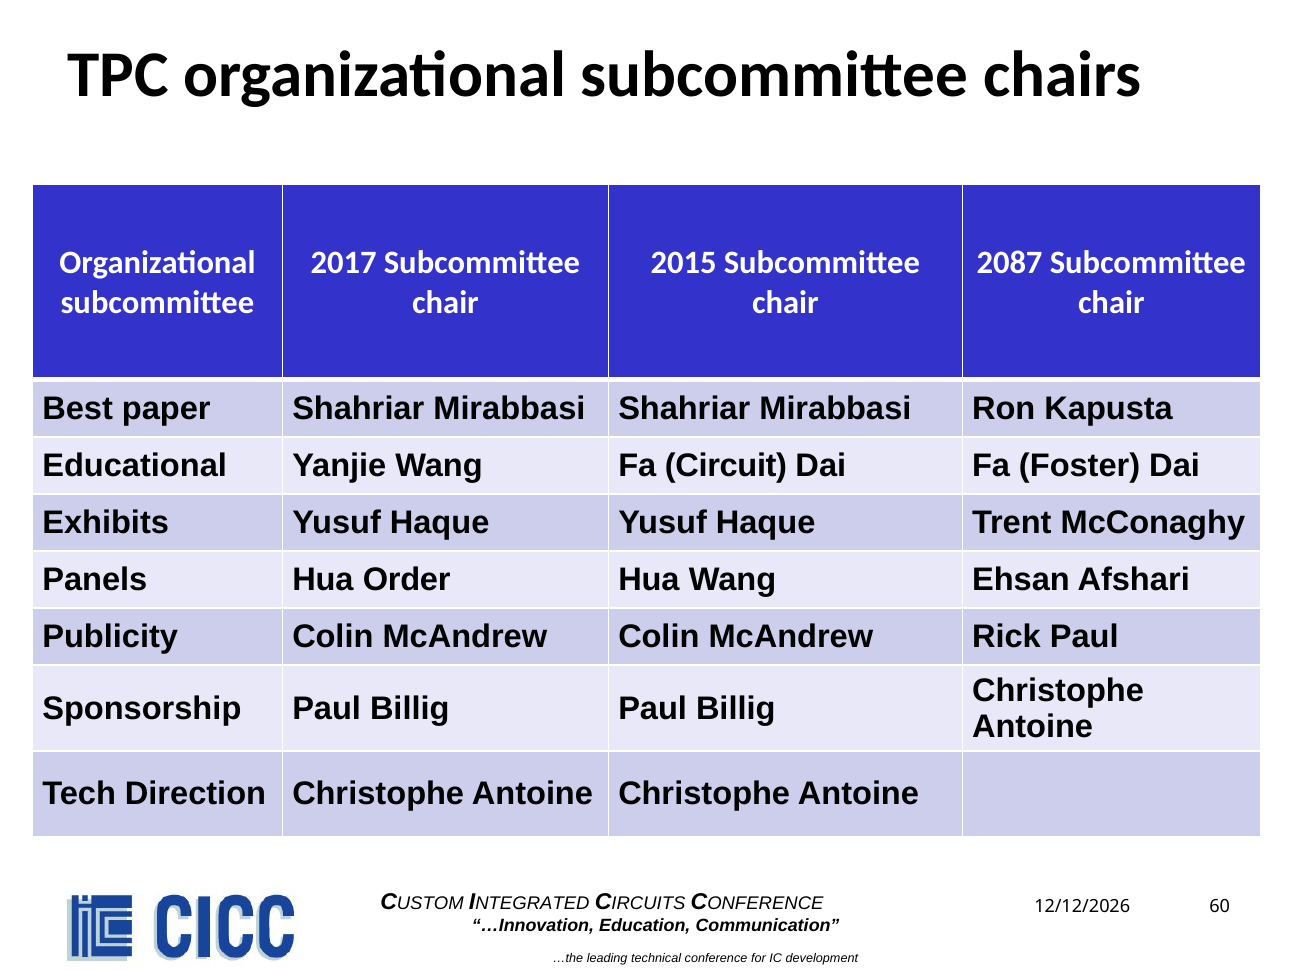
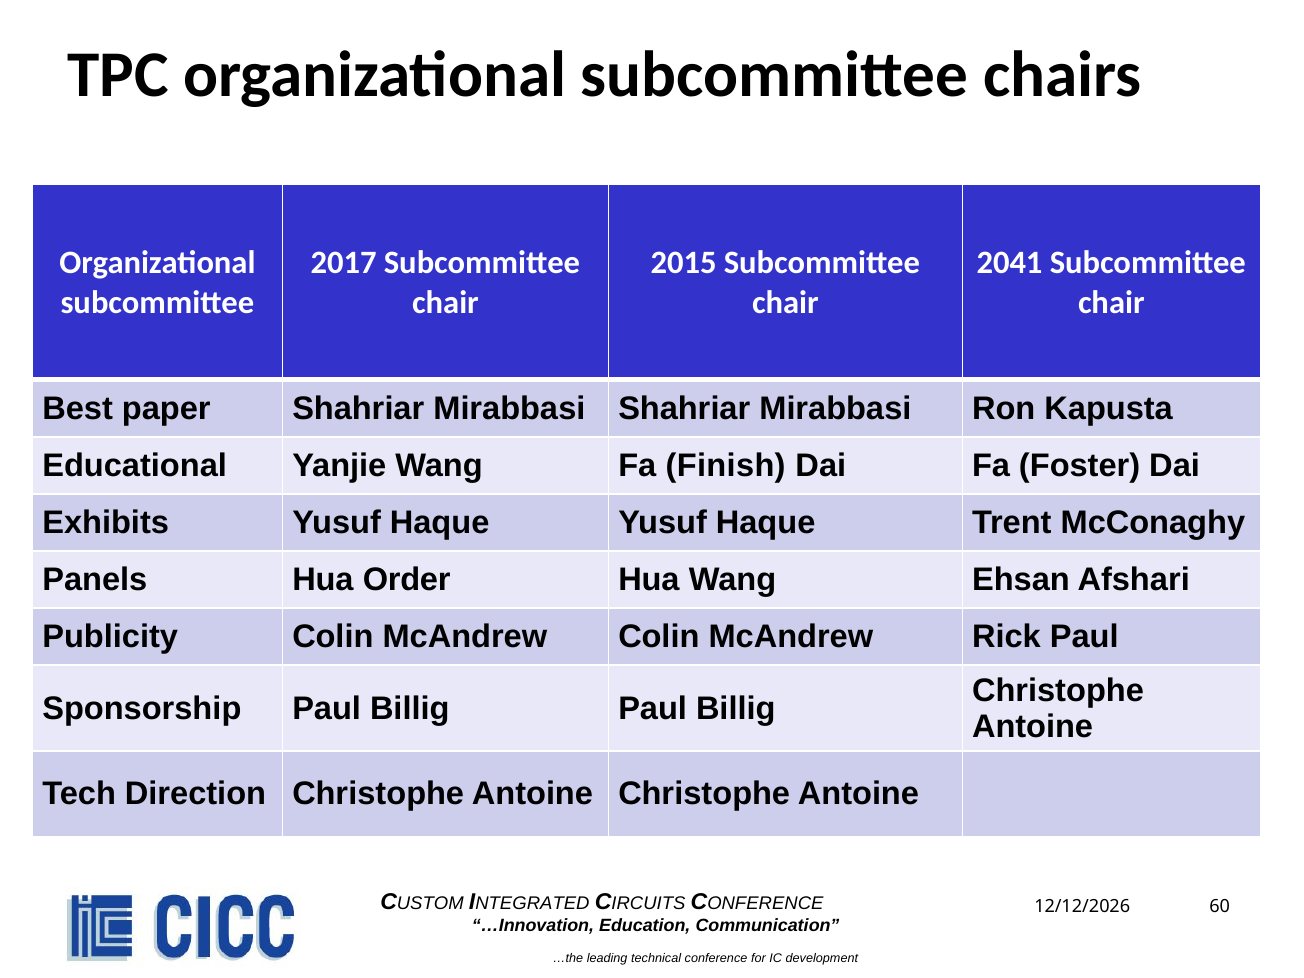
2087: 2087 -> 2041
Circuit: Circuit -> Finish
